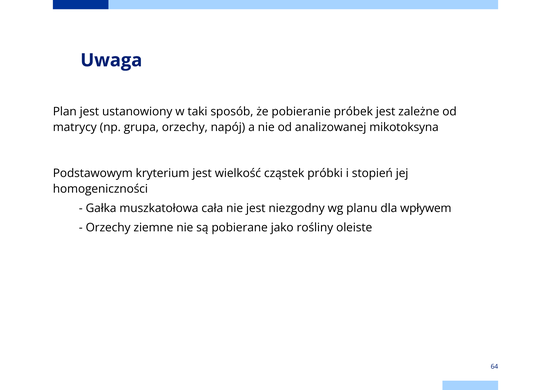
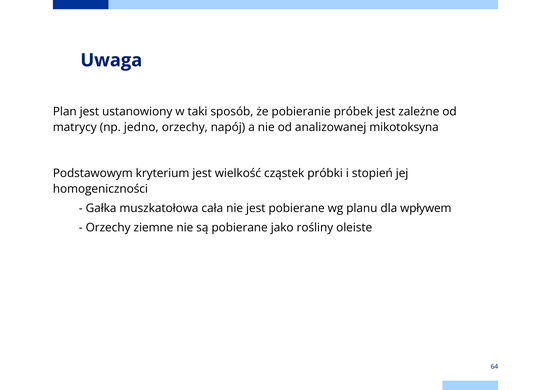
grupa: grupa -> jedno
jest niezgodny: niezgodny -> pobierane
